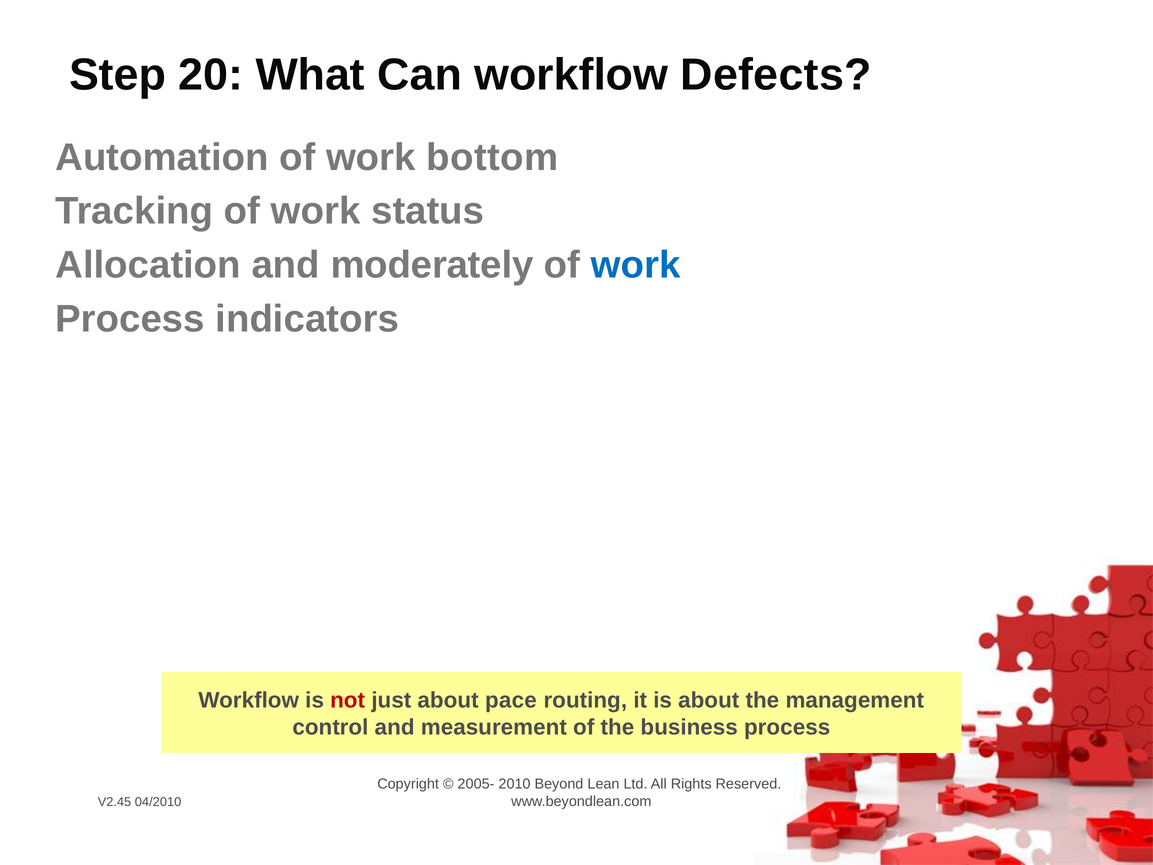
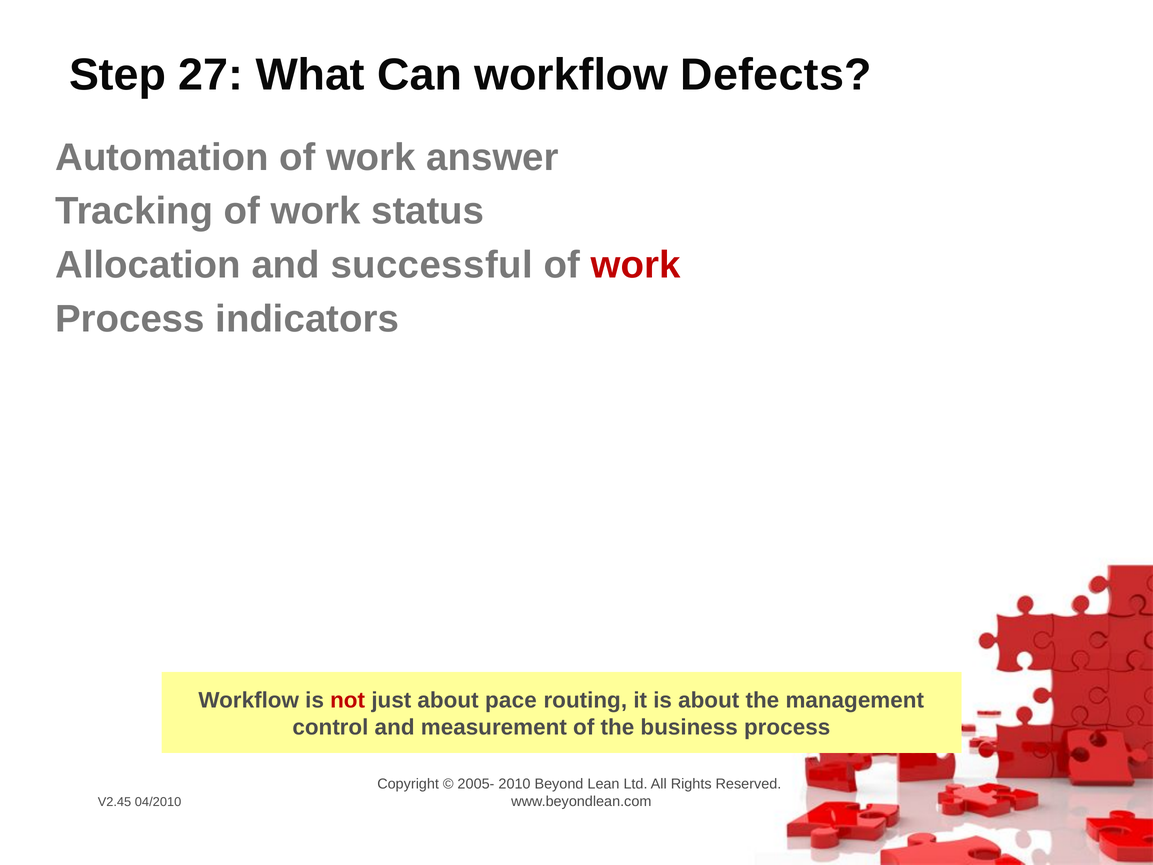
20: 20 -> 27
bottom: bottom -> answer
moderately: moderately -> successful
work at (636, 265) colour: blue -> red
